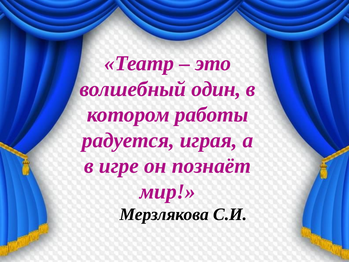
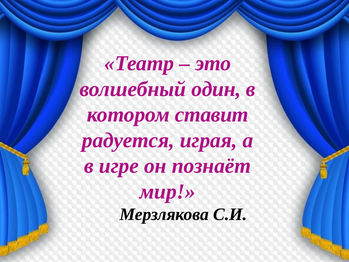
работы: работы -> ставит
